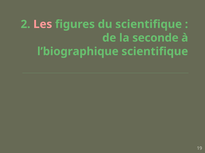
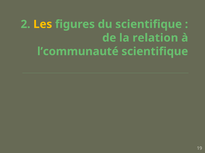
Les colour: pink -> yellow
seconde: seconde -> relation
l’biographique: l’biographique -> l’communauté
